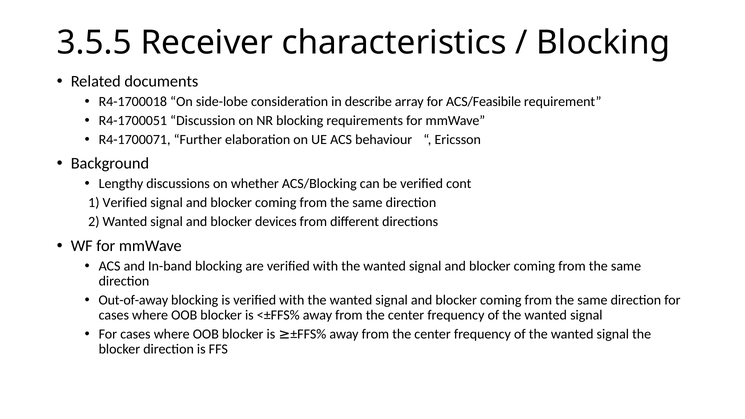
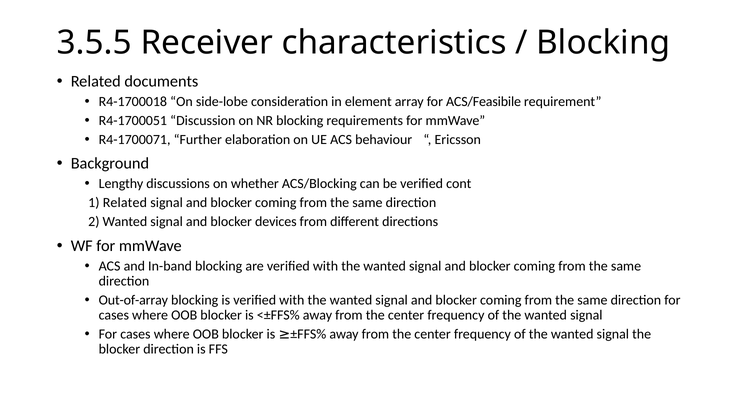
describe: describe -> element
1 Verified: Verified -> Related
Out-of-away: Out-of-away -> Out-of-array
